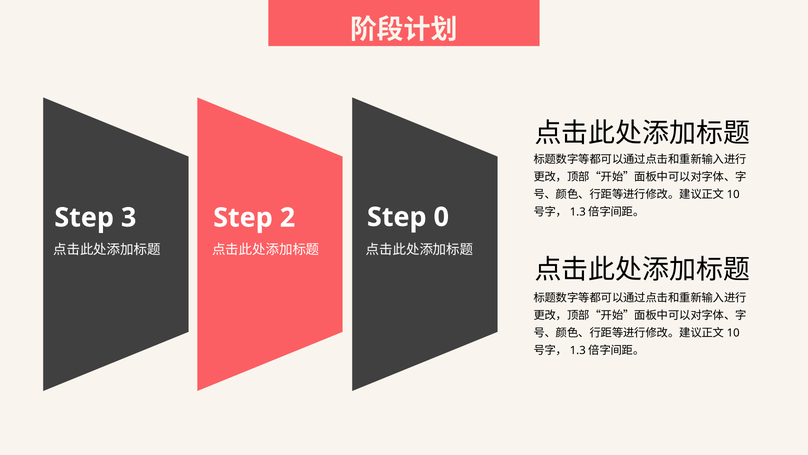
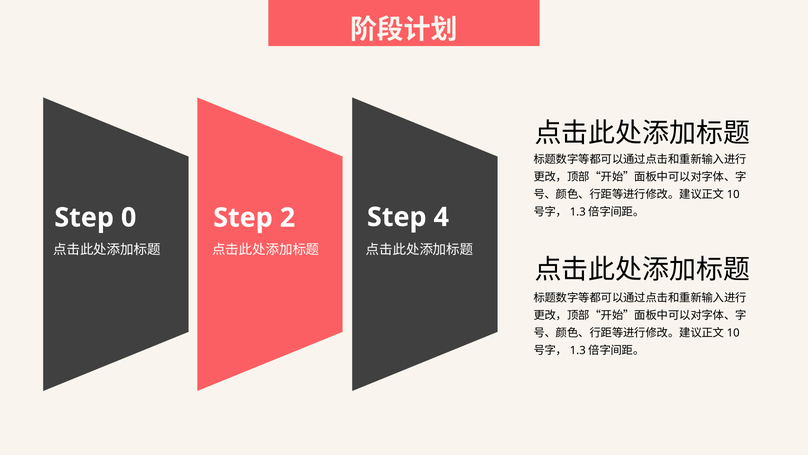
3: 3 -> 0
0: 0 -> 4
